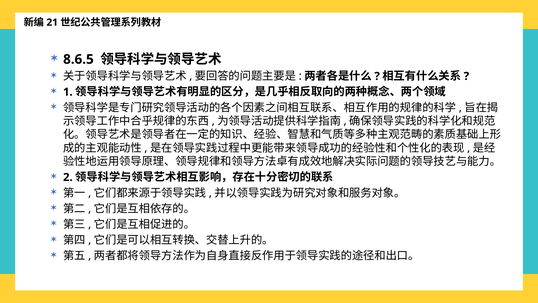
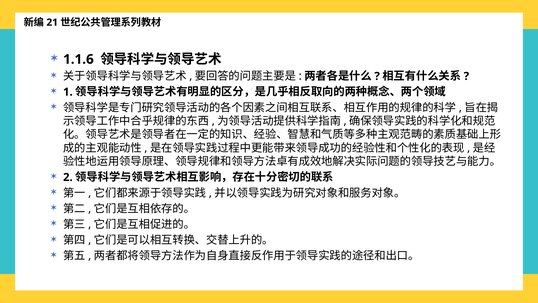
8.6.5: 8.6.5 -> 1.1.6
